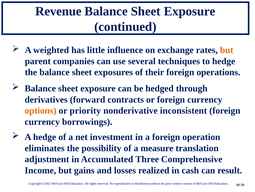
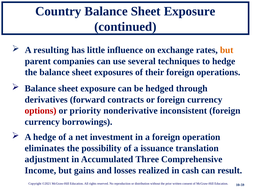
Revenue: Revenue -> Country
weighted: weighted -> resulting
options colour: orange -> red
measure: measure -> issuance
